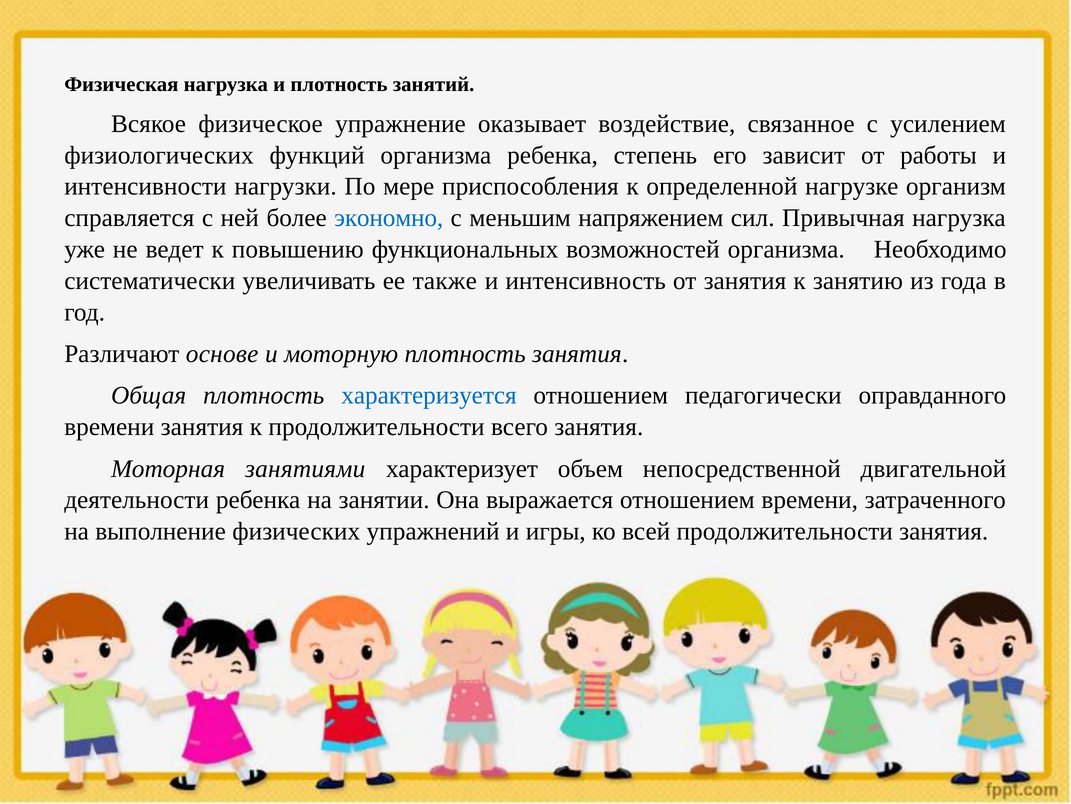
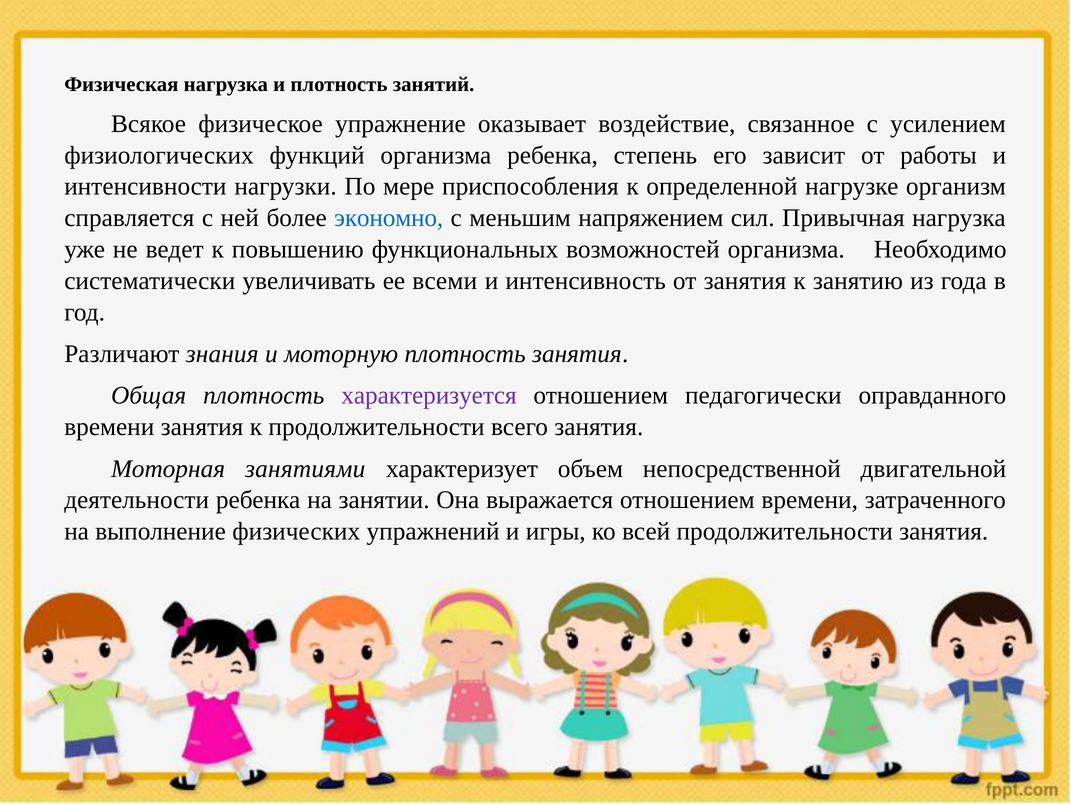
также: также -> всеми
основе: основе -> знания
характеризуется colour: blue -> purple
